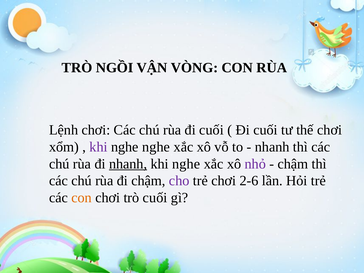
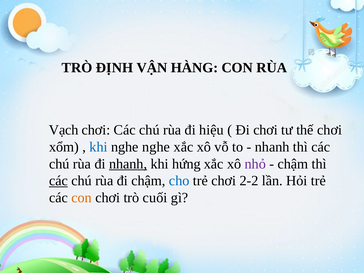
NGỒI: NGỒI -> ĐỊNH
VÒNG: VÒNG -> HÀNG
Lệnh: Lệnh -> Vạch
rùa đi cuối: cuối -> hiệu
cuối at (265, 130): cuối -> chơi
khi at (98, 147) colour: purple -> blue
nghe at (186, 164): nghe -> hứng
các at (58, 181) underline: none -> present
cho colour: purple -> blue
2-6: 2-6 -> 2-2
